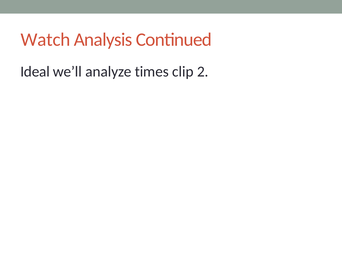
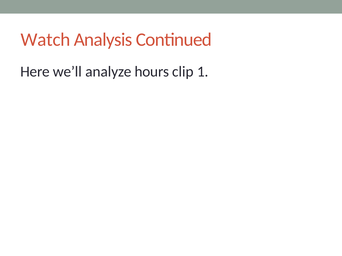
Ideal: Ideal -> Here
times: times -> hours
2: 2 -> 1
